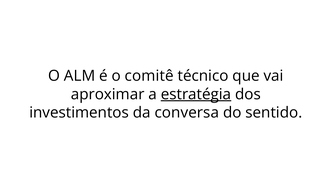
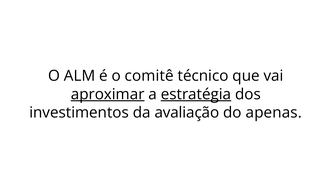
aproximar underline: none -> present
conversa: conversa -> avaliação
sentido: sentido -> apenas
